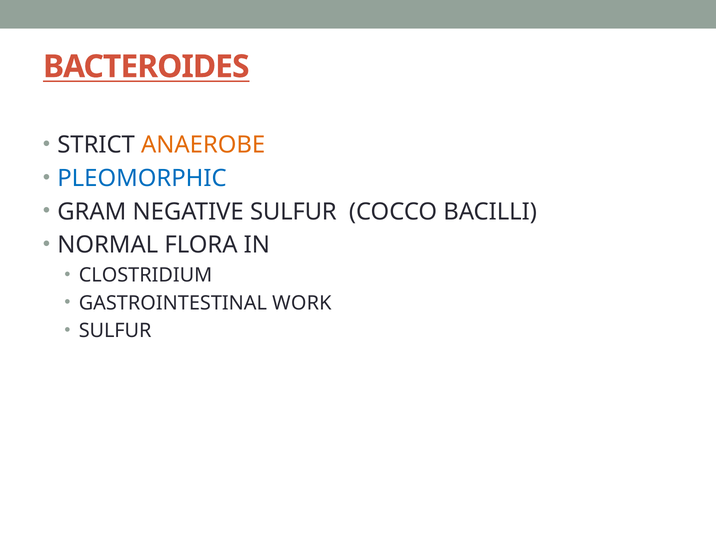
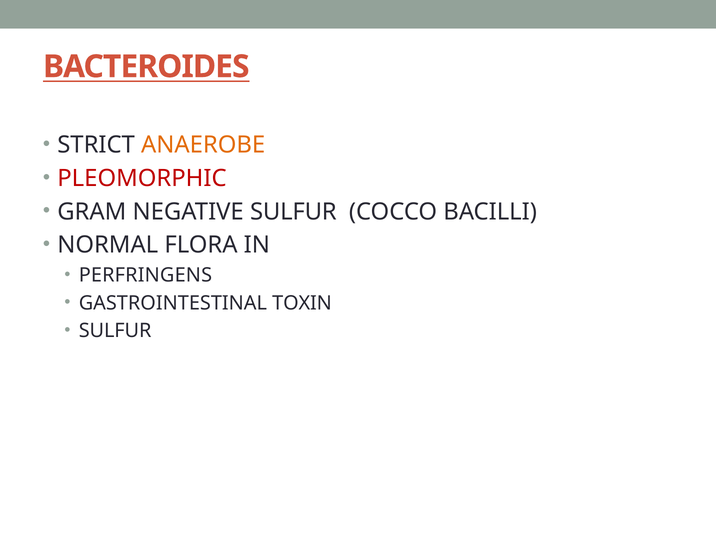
PLEOMORPHIC colour: blue -> red
CLOSTRIDIUM: CLOSTRIDIUM -> PERFRINGENS
WORK: WORK -> TOXIN
